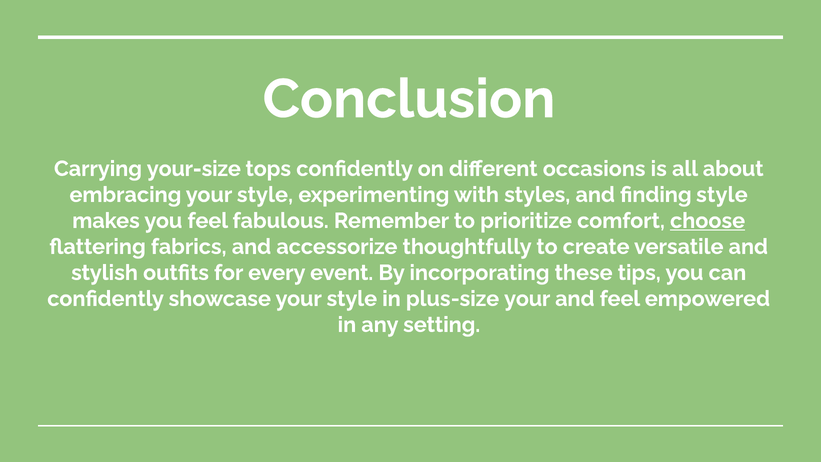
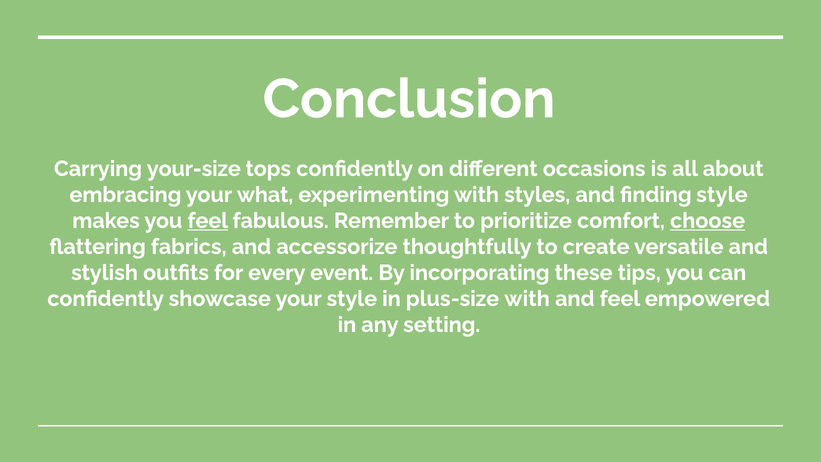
embracing your style: style -> what
feel at (208, 221) underline: none -> present
plus-size your: your -> with
